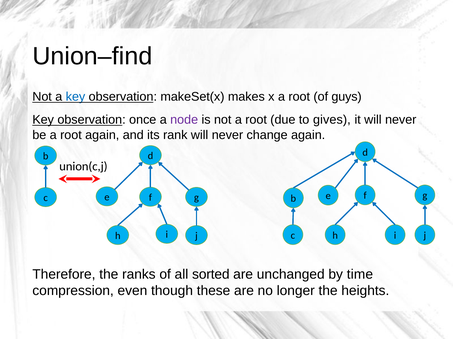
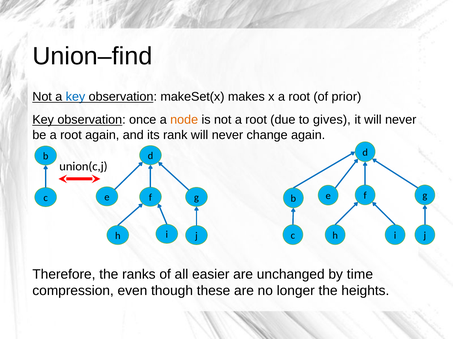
guys: guys -> prior
node colour: purple -> orange
sorted: sorted -> easier
